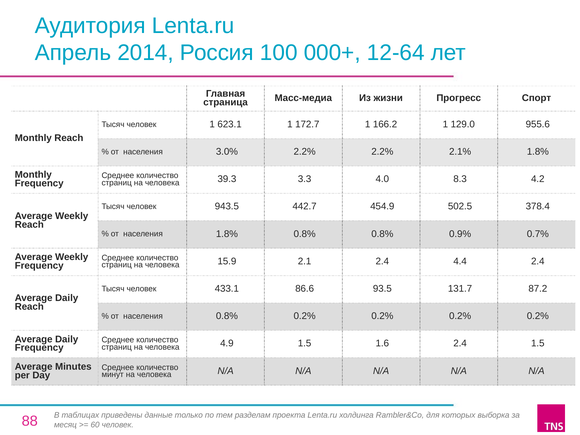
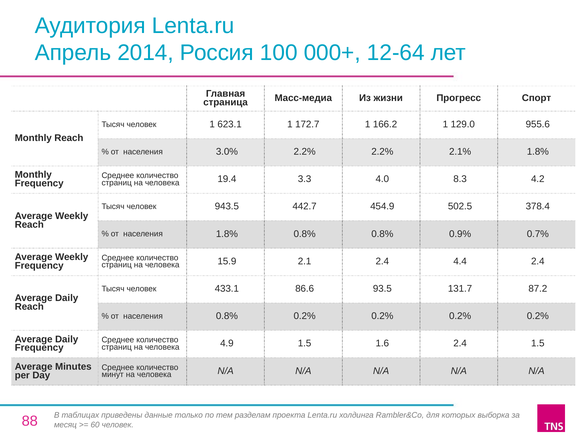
39.3: 39.3 -> 19.4
